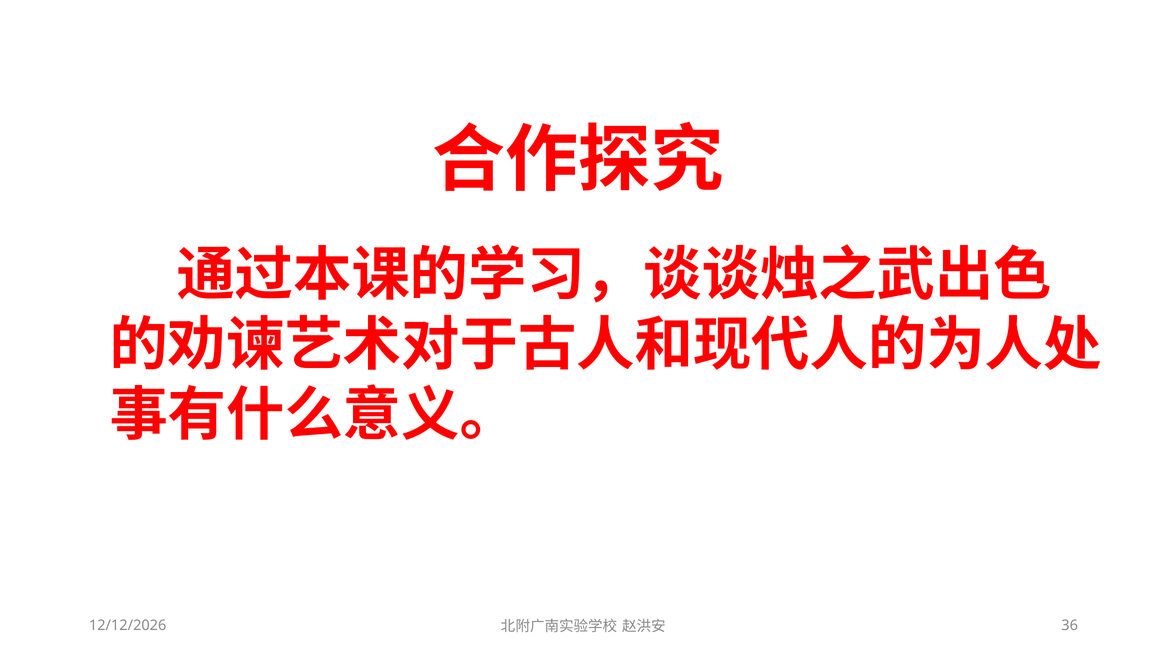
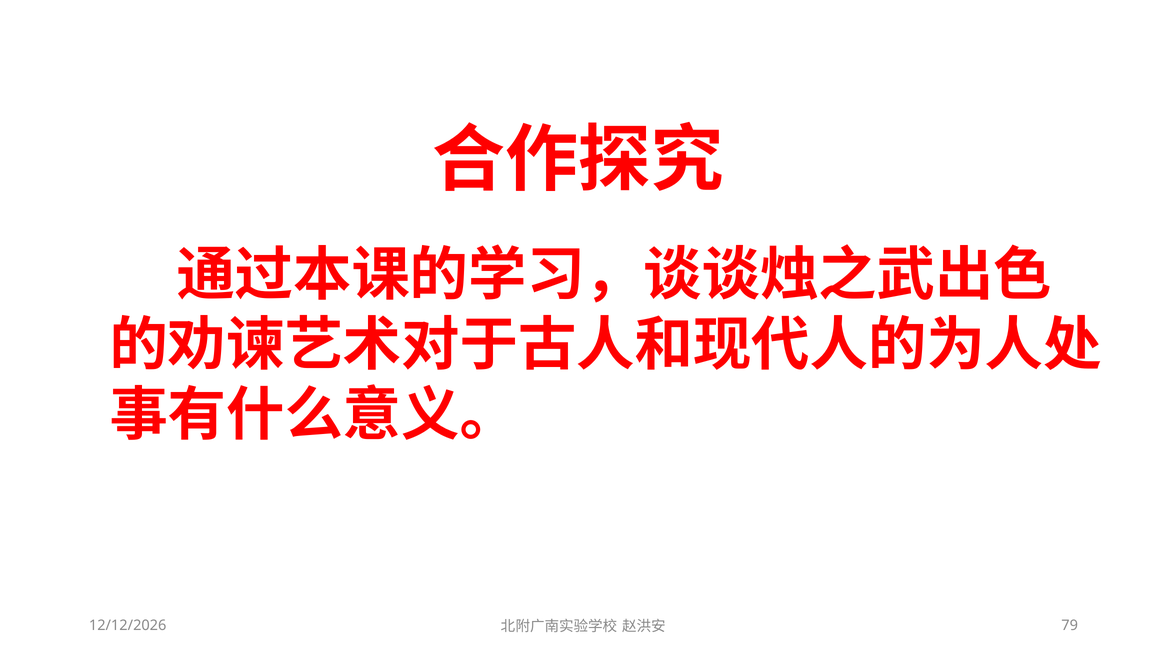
36: 36 -> 79
